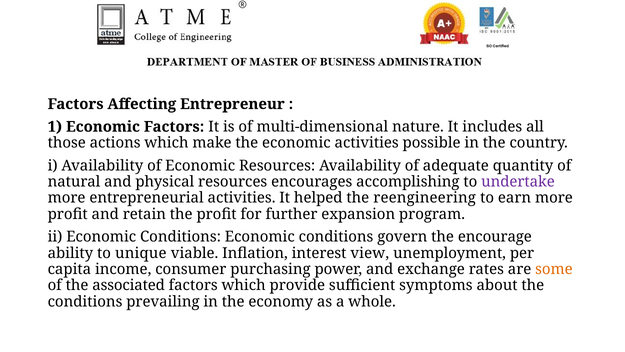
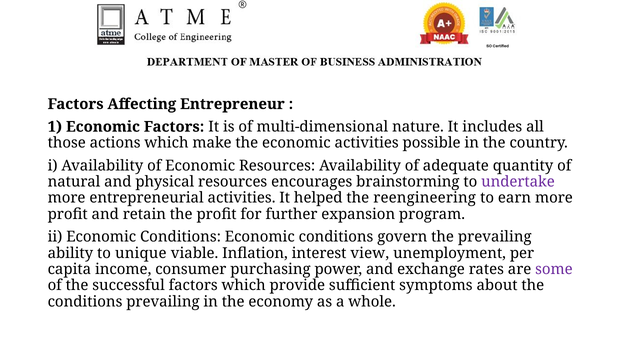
accomplishing: accomplishing -> brainstorming
the encourage: encourage -> prevailing
some colour: orange -> purple
associated: associated -> successful
